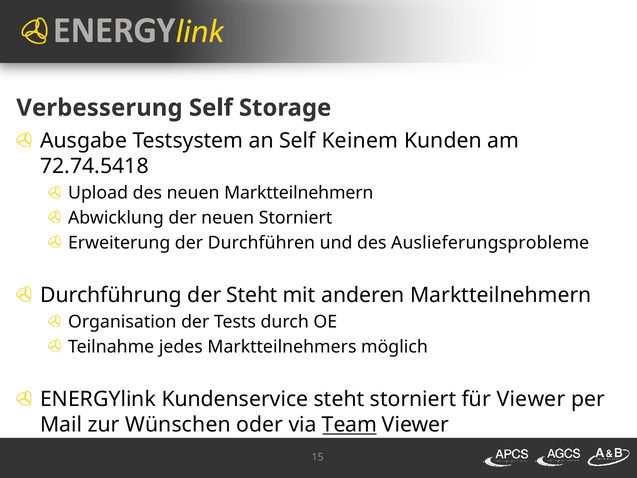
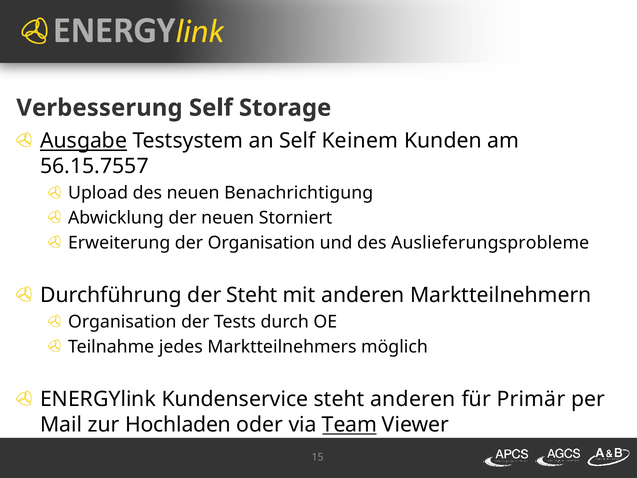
Ausgabe underline: none -> present
72.74.5418: 72.74.5418 -> 56.15.7557
neuen Marktteilnehmern: Marktteilnehmern -> Benachrichtigung
der Durchführen: Durchführen -> Organisation
steht storniert: storniert -> anderen
für Viewer: Viewer -> Primär
Wünschen: Wünschen -> Hochladen
